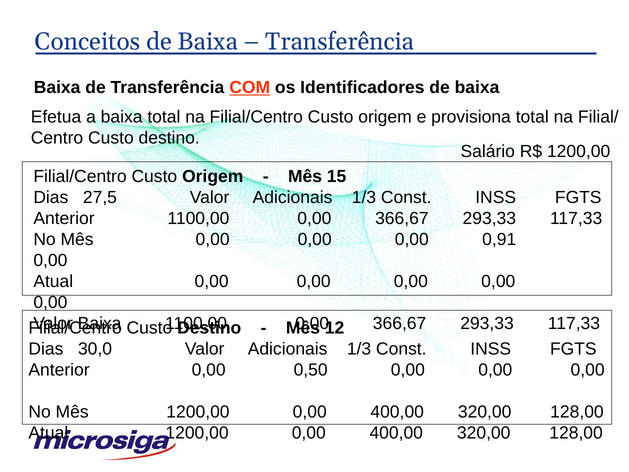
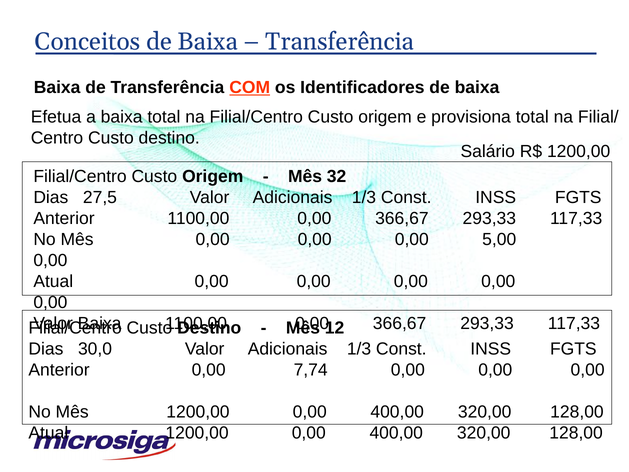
15: 15 -> 32
0,91: 0,91 -> 5,00
0,50: 0,50 -> 7,74
